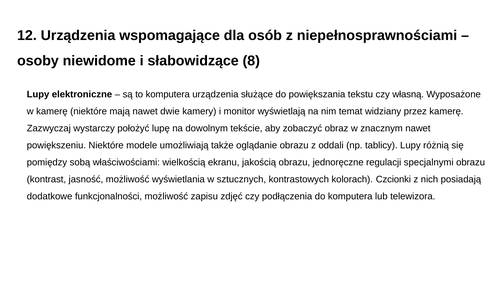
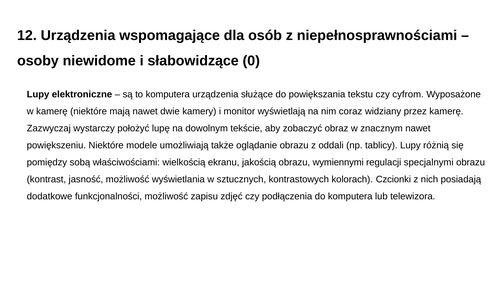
8: 8 -> 0
własną: własną -> cyfrom
temat: temat -> coraz
jednoręczne: jednoręczne -> wymiennymi
